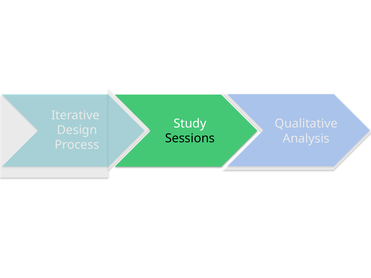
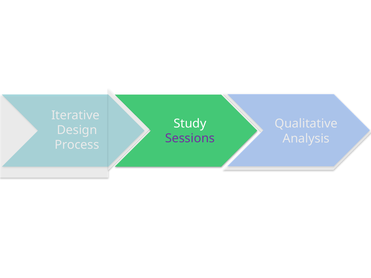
Sessions colour: black -> purple
